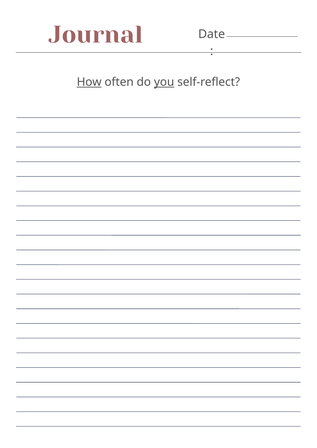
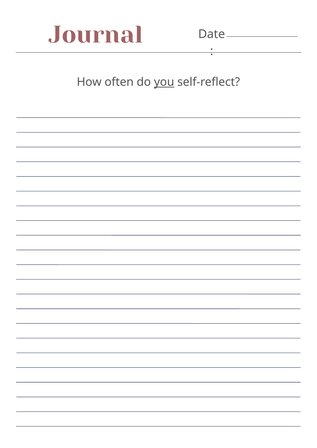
How underline: present -> none
